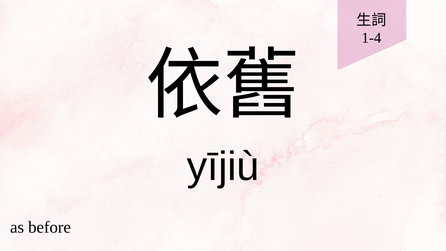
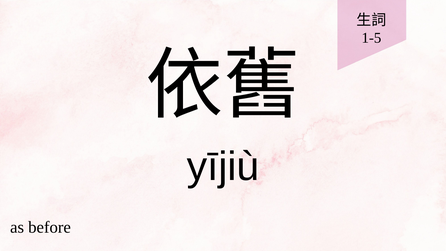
1-4: 1-4 -> 1-5
